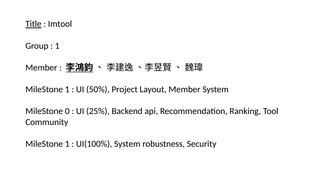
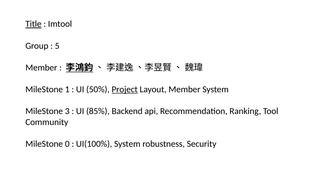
1 at (57, 46): 1 -> 5
Project underline: none -> present
0: 0 -> 3
25%: 25% -> 85%
1 at (67, 144): 1 -> 0
